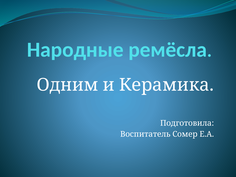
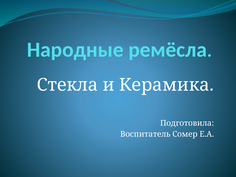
Одним: Одним -> Стекла
